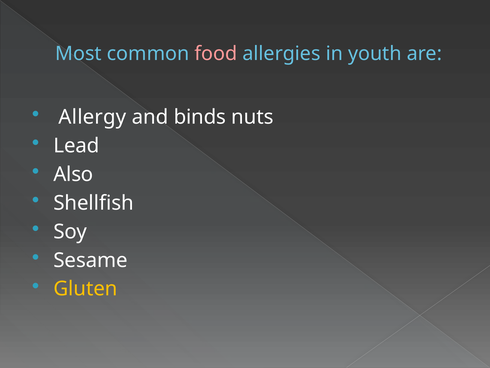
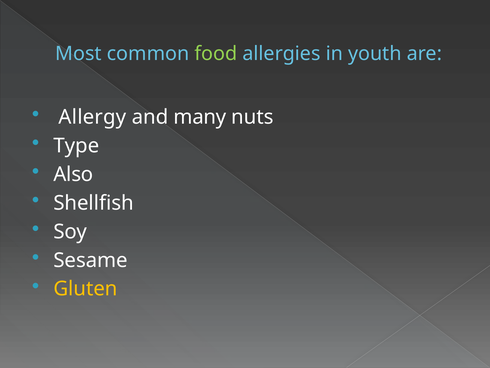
food colour: pink -> light green
binds: binds -> many
Lead: Lead -> Type
